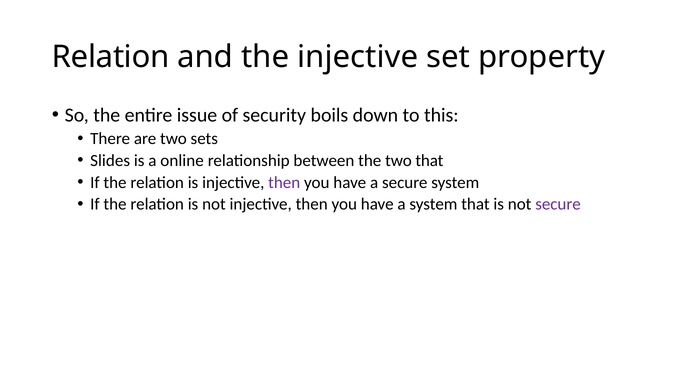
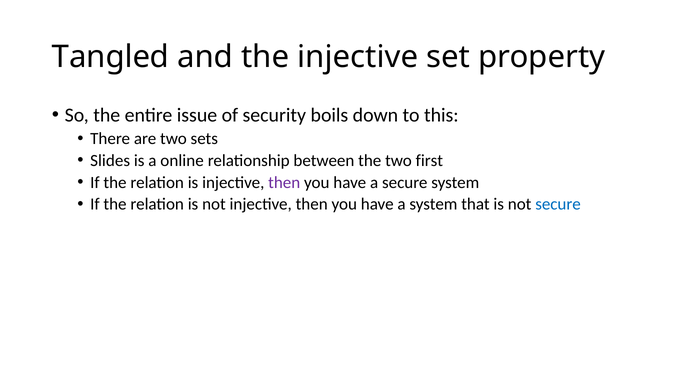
Relation at (111, 57): Relation -> Tangled
two that: that -> first
secure at (558, 204) colour: purple -> blue
